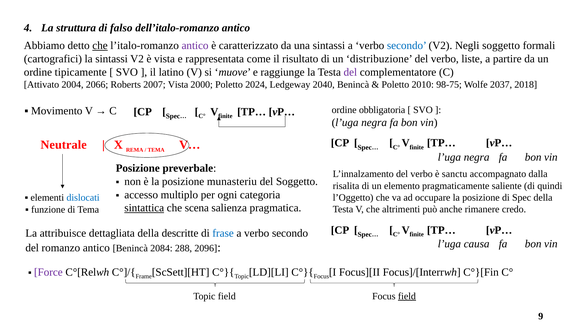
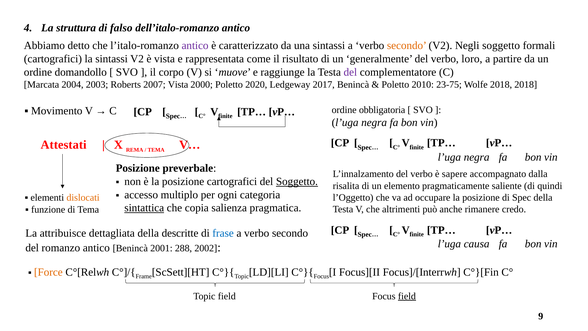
che at (100, 46) underline: present -> none
secondo at (407, 46) colour: blue -> orange
distribuzione: distribuzione -> generalmente
liste: liste -> loro
tipicamente: tipicamente -> domandollo
latino: latino -> corpo
Attivato: Attivato -> Marcata
2066: 2066 -> 2003
2024: 2024 -> 2020
2040: 2040 -> 2017
98-75: 98-75 -> 23-75
Wolfe 2037: 2037 -> 2018
Neutrale: Neutrale -> Attestati
sanctu: sanctu -> sapere
posizione munasteriu: munasteriu -> cartografici
Soggetto at (297, 181) underline: none -> present
dislocati colour: blue -> orange
scena: scena -> copia
2084: 2084 -> 2001
2096: 2096 -> 2002
Force colour: purple -> orange
